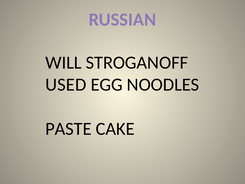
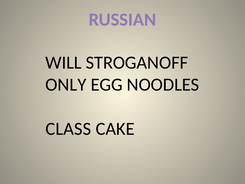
USED: USED -> ONLY
PASTE: PASTE -> CLASS
